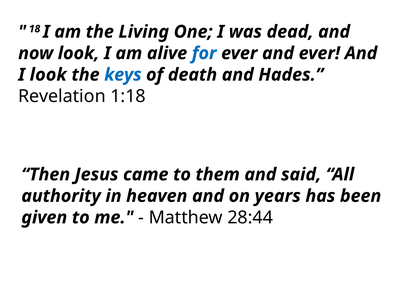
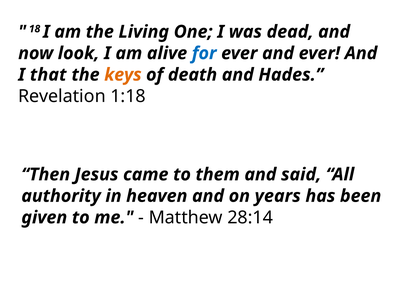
I look: look -> that
keys colour: blue -> orange
28:44: 28:44 -> 28:14
